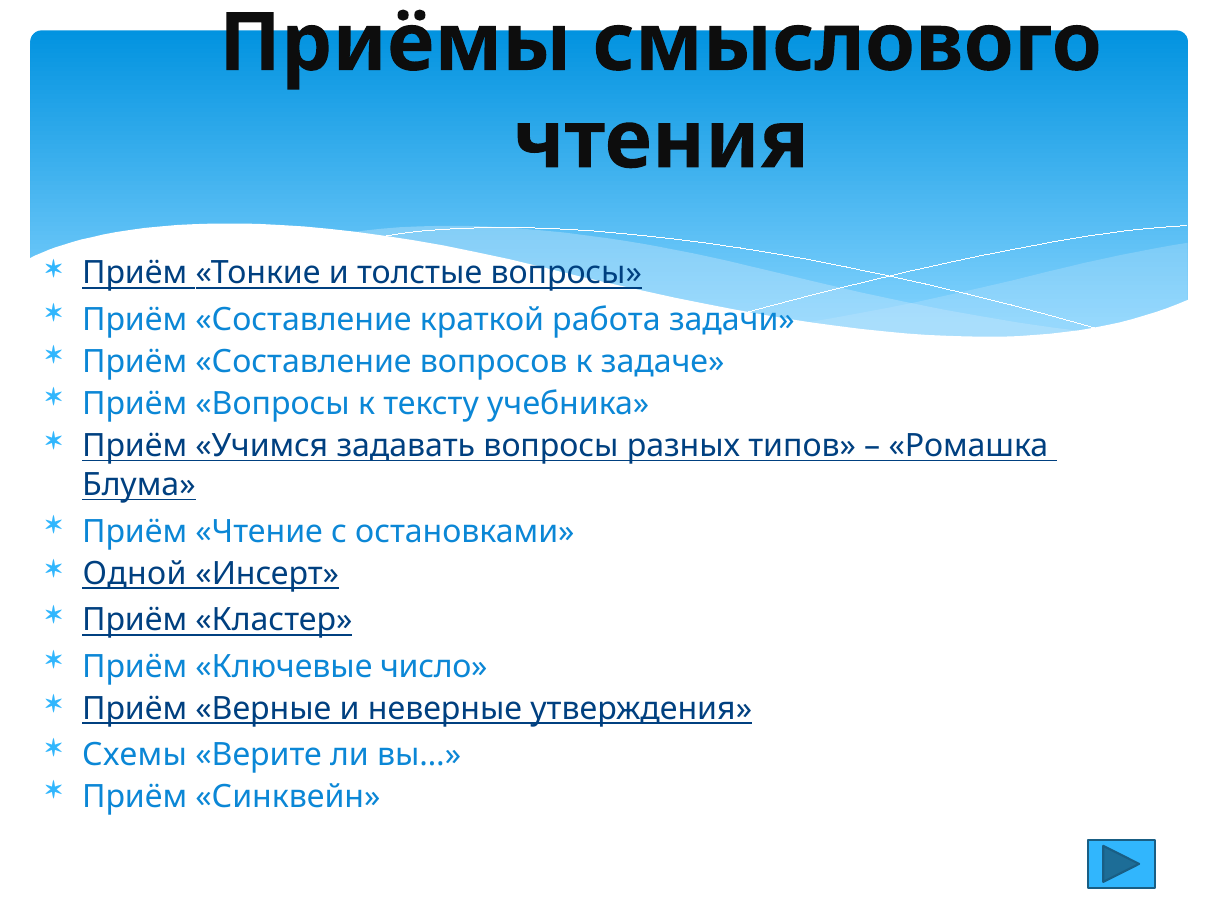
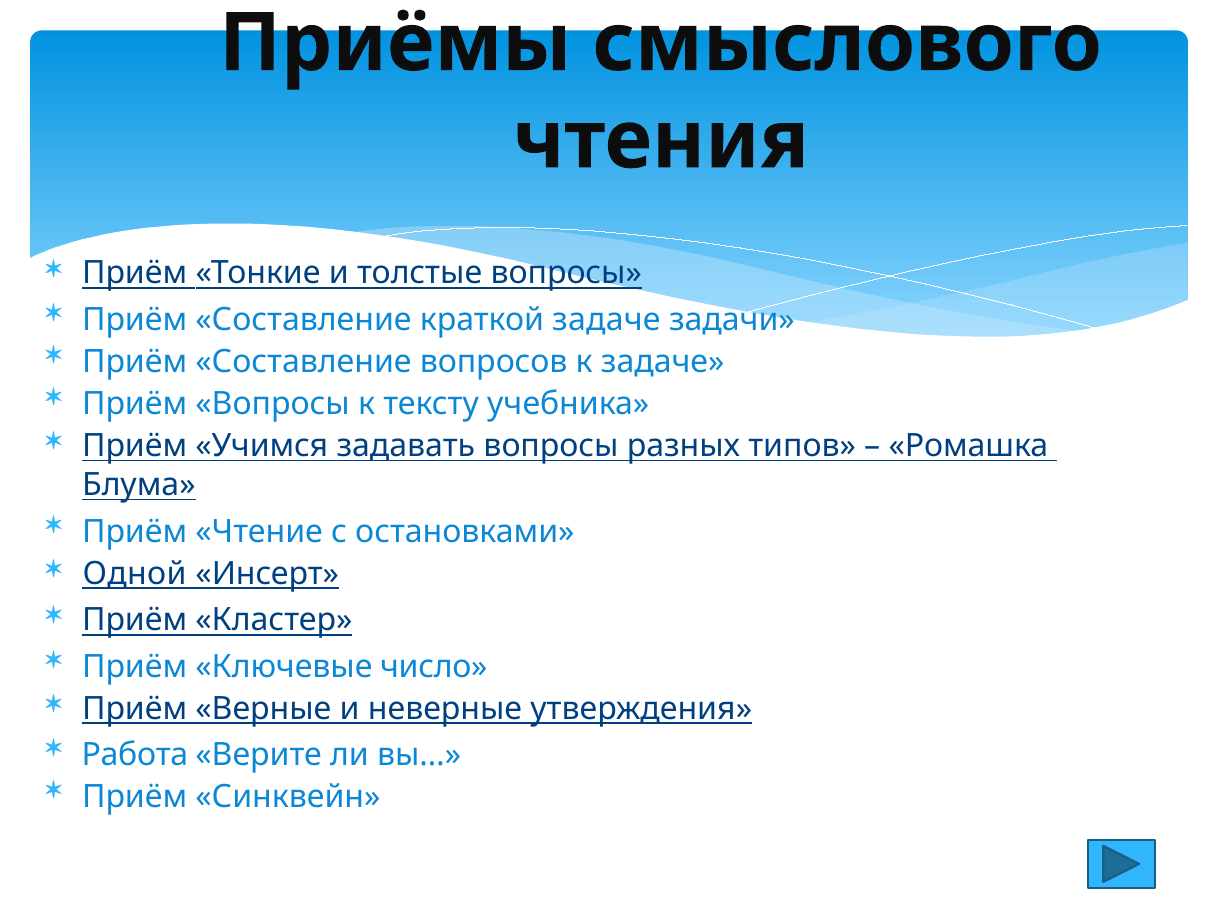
краткой работа: работа -> задаче
Схемы: Схемы -> Работа
